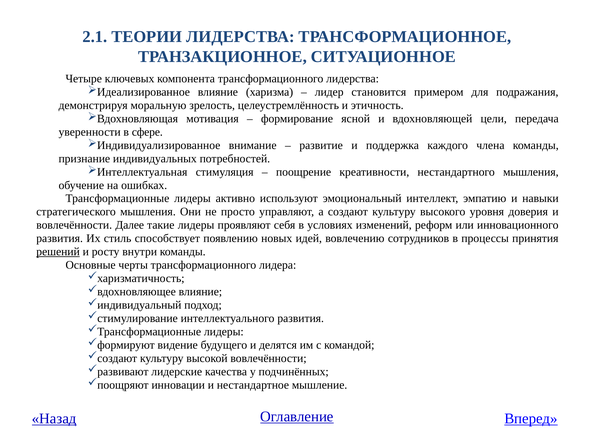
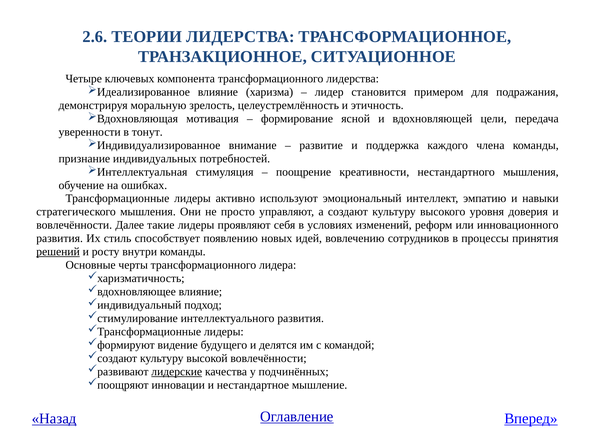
2.1: 2.1 -> 2.6
сфере: сфере -> тонут
лидерские underline: none -> present
